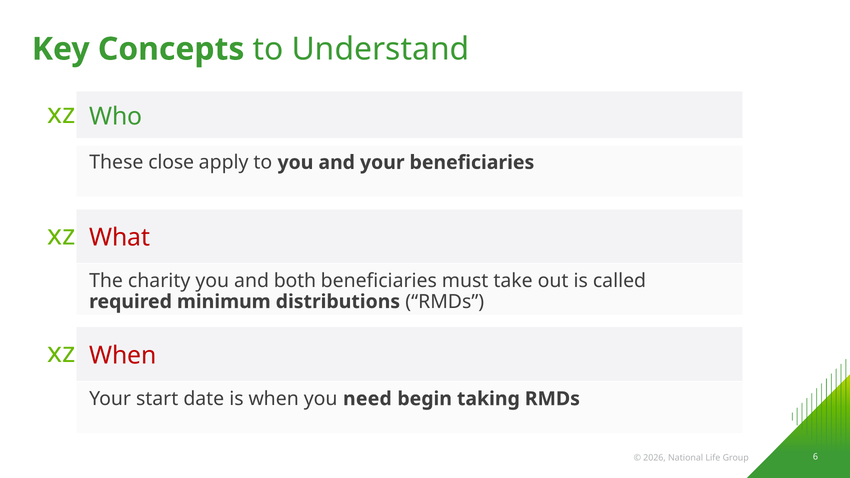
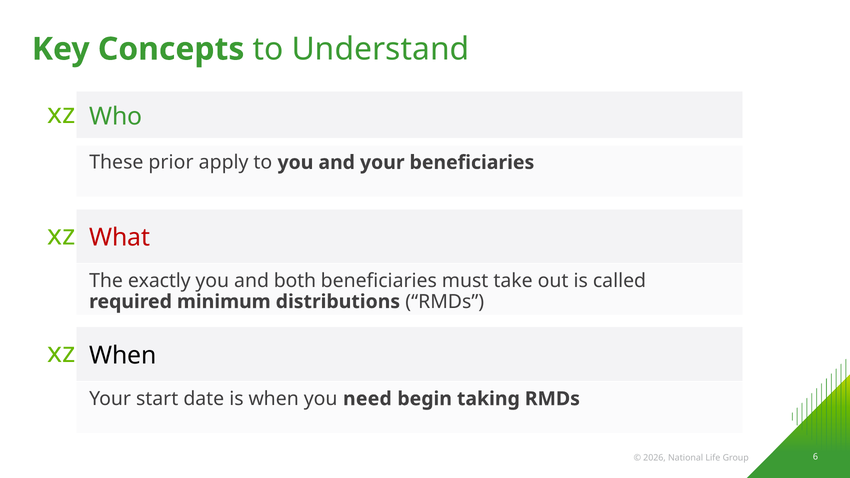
close: close -> prior
charity: charity -> exactly
When at (123, 356) colour: red -> black
